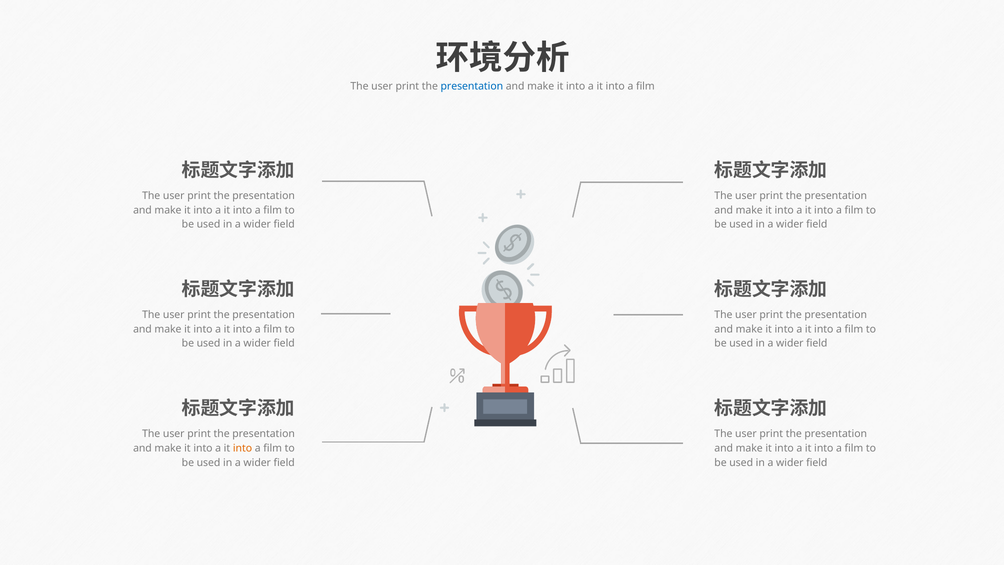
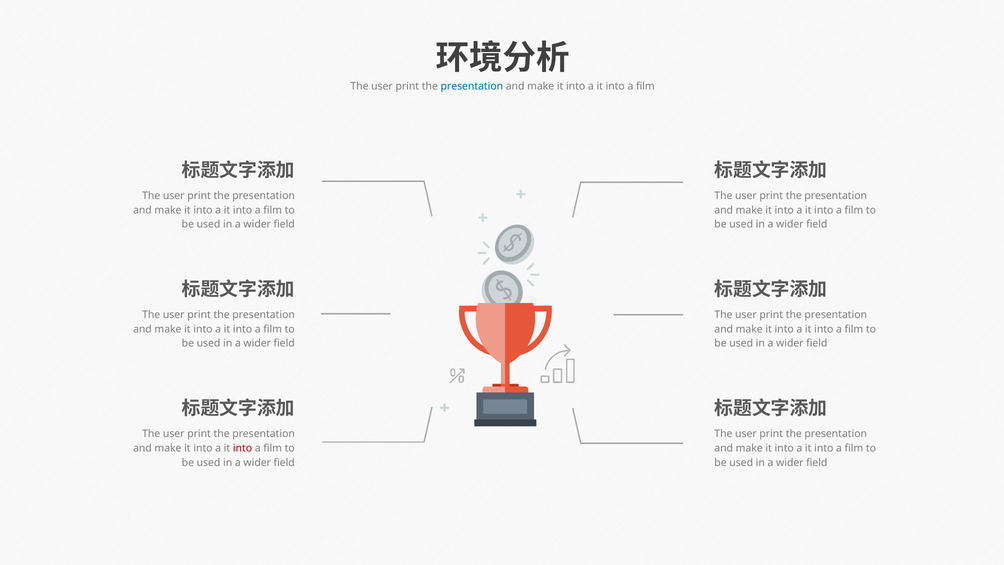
into at (243, 448) colour: orange -> red
